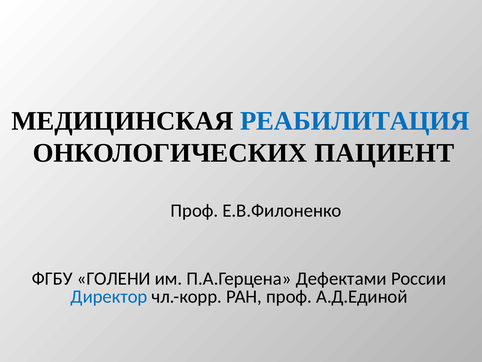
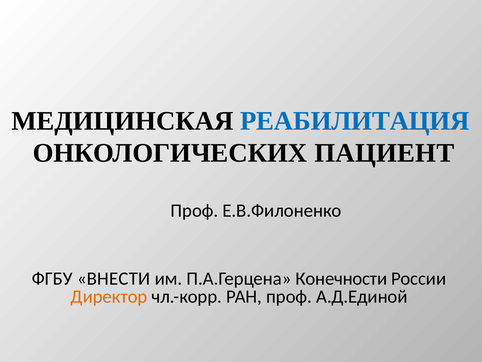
ГОЛЕНИ: ГОЛЕНИ -> ВНЕСТИ
Дефектами: Дефектами -> Конечности
Директор colour: blue -> orange
